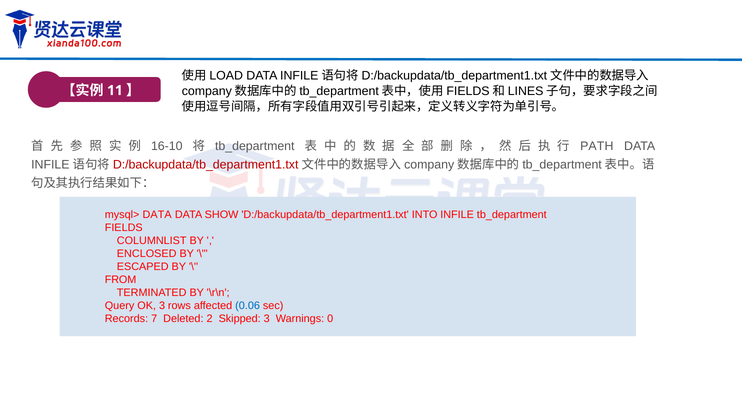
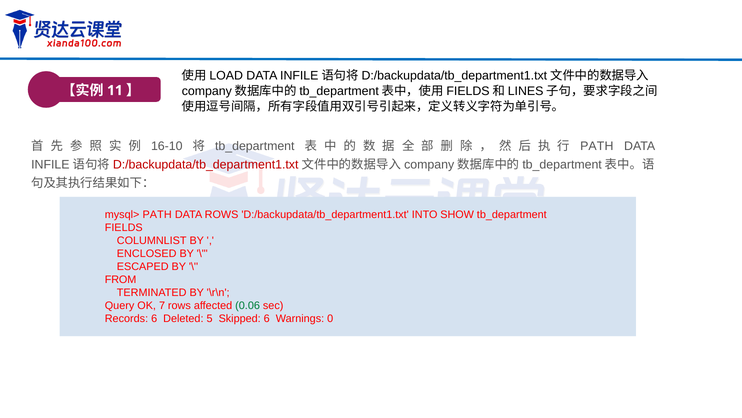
mysql> DATA: DATA -> PATH
DATA SHOW: SHOW -> ROWS
INTO INFILE: INFILE -> SHOW
OK 3: 3 -> 7
0.06 colour: blue -> green
Records 7: 7 -> 6
2: 2 -> 5
Skipped 3: 3 -> 6
